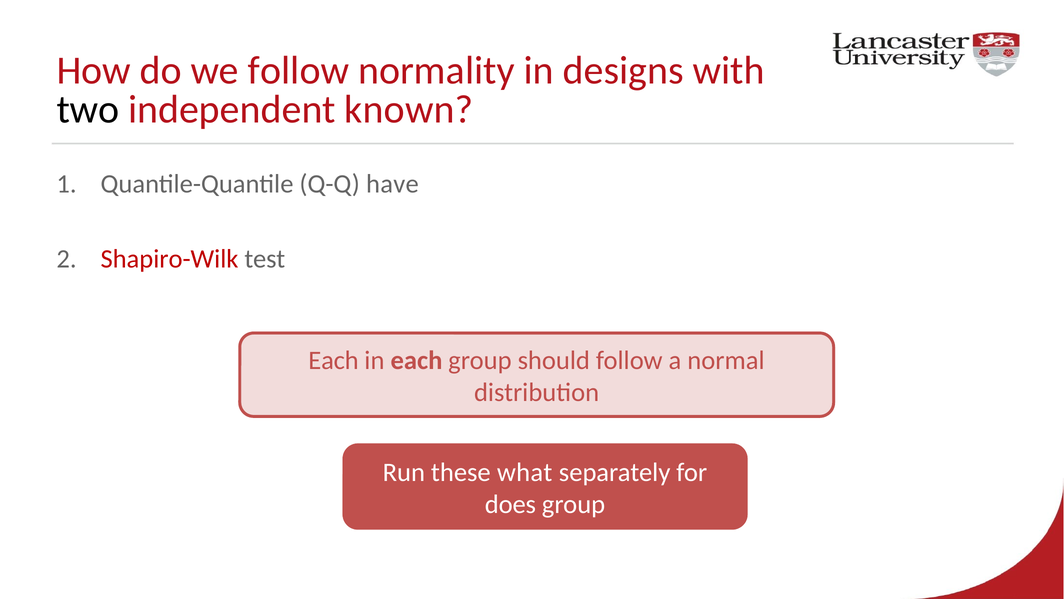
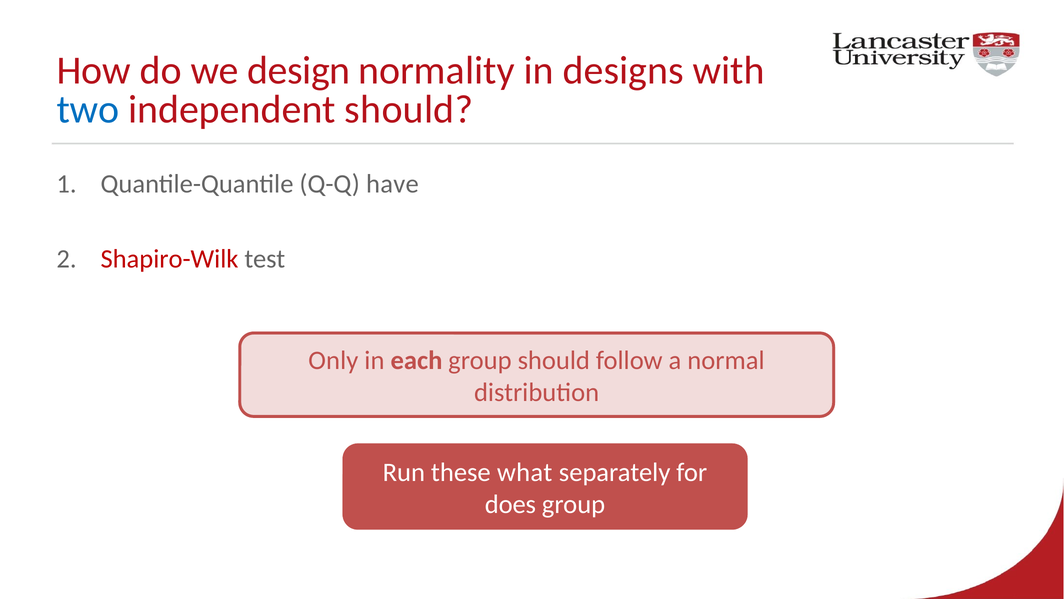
we follow: follow -> design
two colour: black -> blue
independent known: known -> should
Each at (334, 360): Each -> Only
